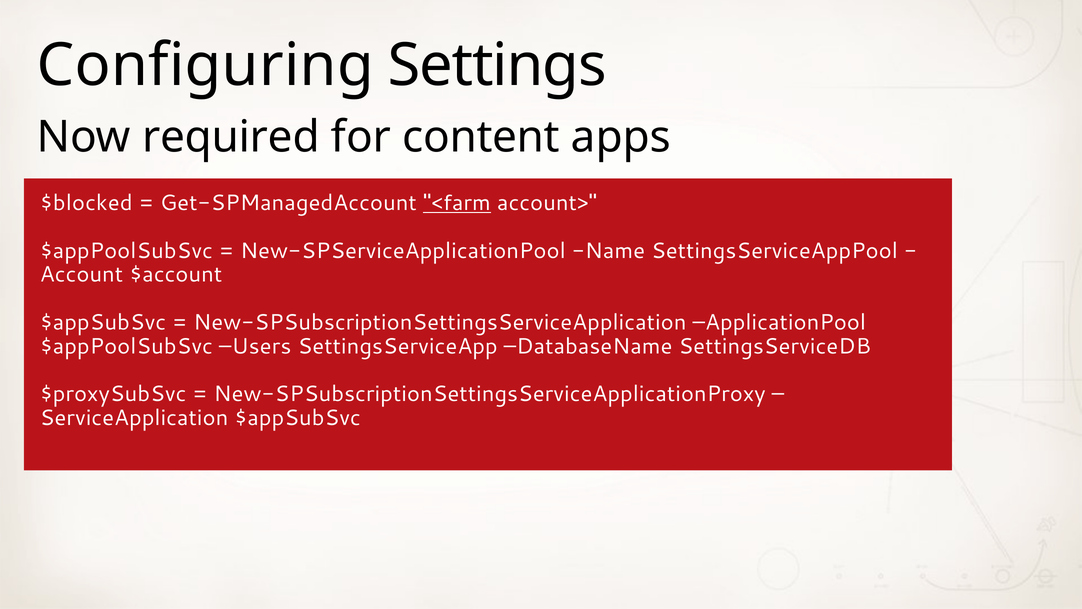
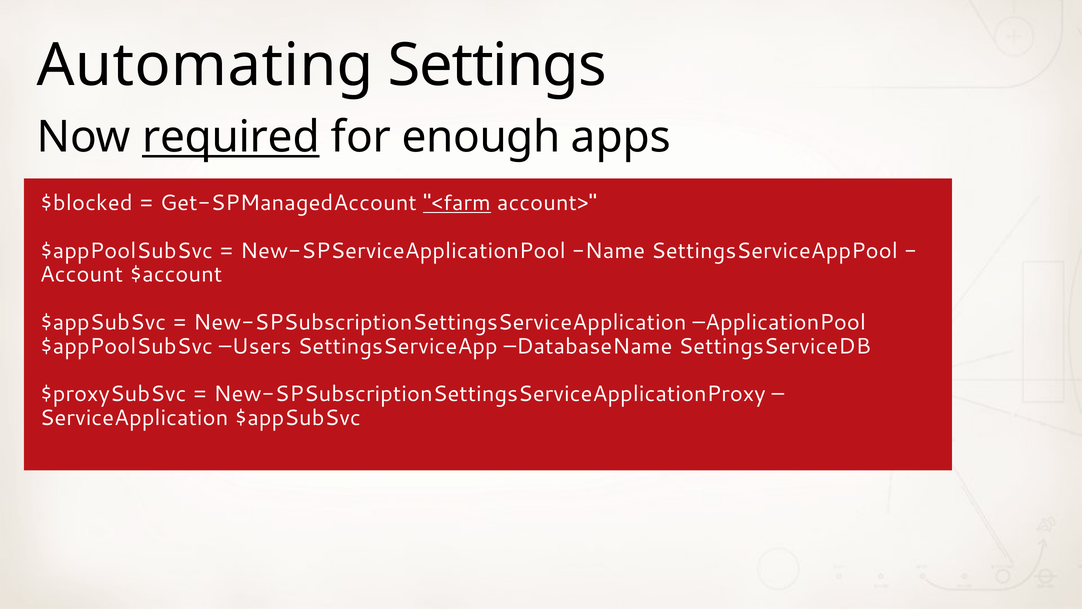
Configuring: Configuring -> Automating
required underline: none -> present
content: content -> enough
